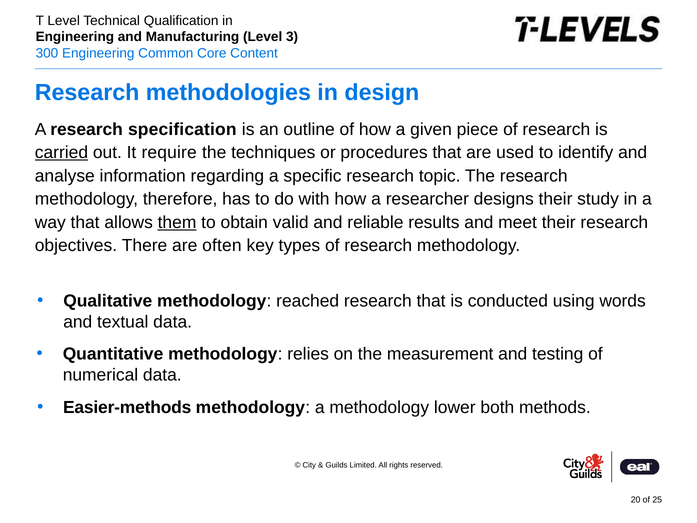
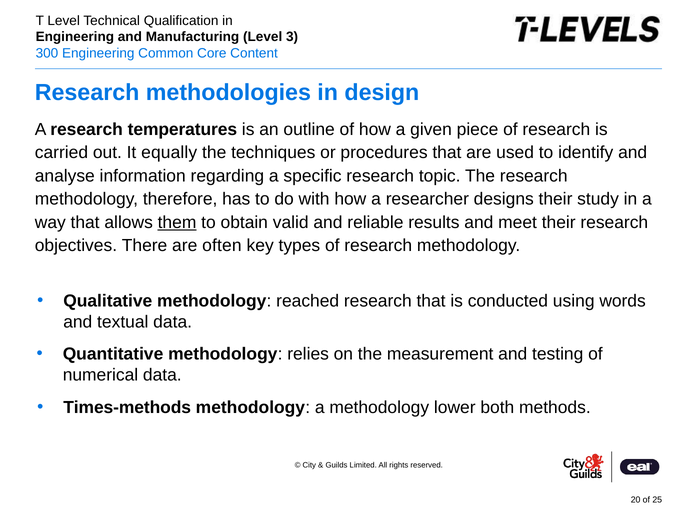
specification: specification -> temperatures
carried underline: present -> none
require: require -> equally
Easier-methods: Easier-methods -> Times-methods
